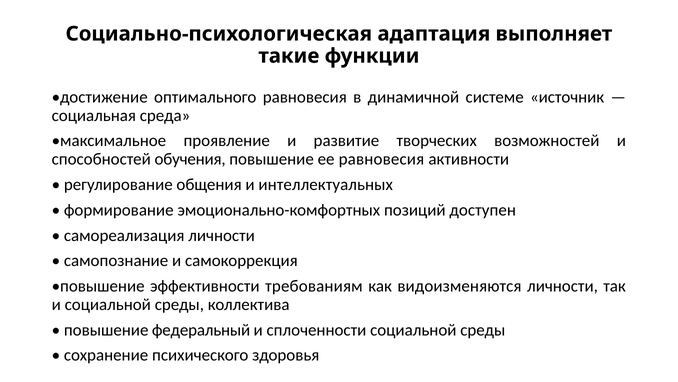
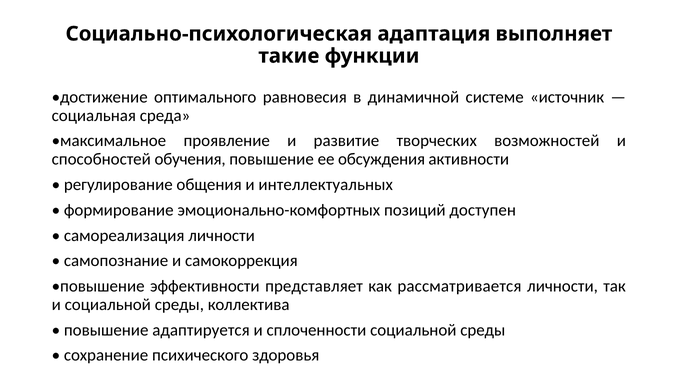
ее равновесия: равновесия -> обсуждения
требованиям: требованиям -> представляет
видоизменяются: видоизменяются -> рассматривается
федеральный: федеральный -> адаптируется
